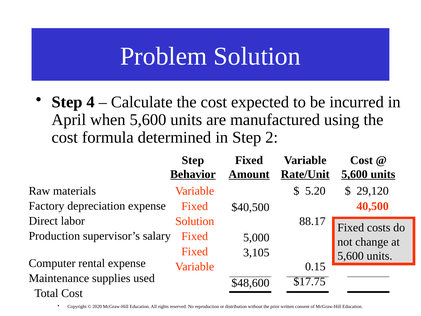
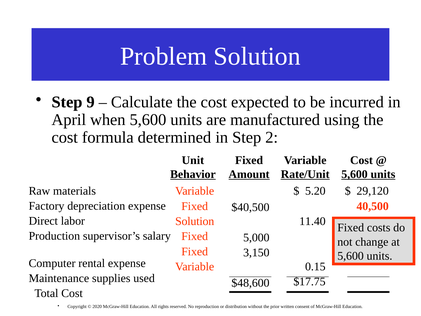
4: 4 -> 9
Step at (193, 160): Step -> Unit
88.17: 88.17 -> 11.40
3,105: 3,105 -> 3,150
